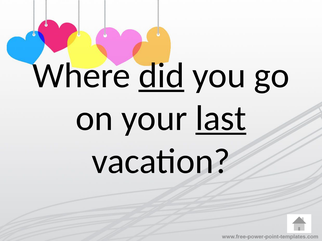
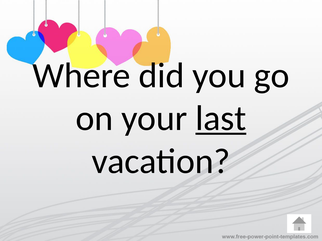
did underline: present -> none
